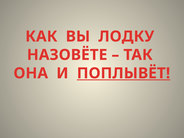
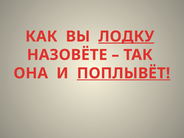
ЛОДКУ underline: none -> present
